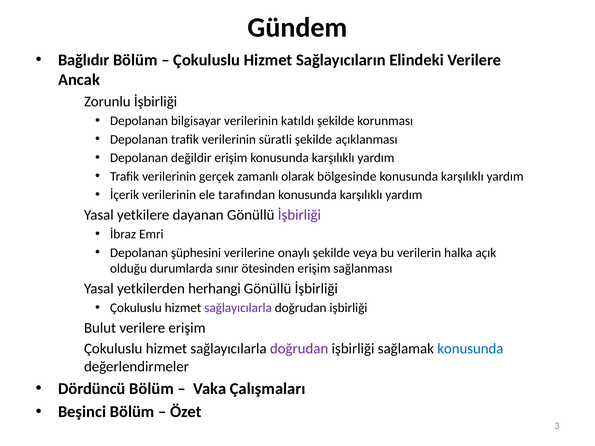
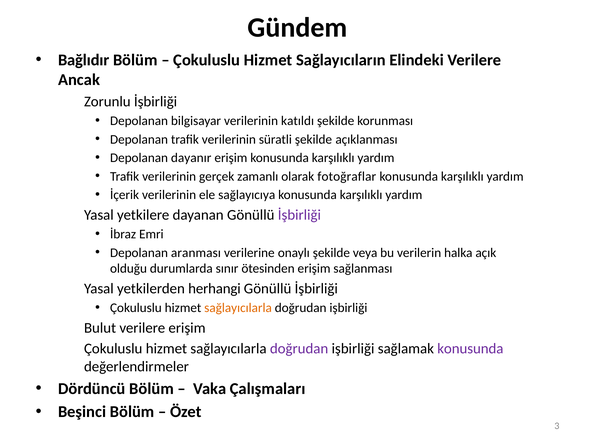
değildir: değildir -> dayanır
bölgesinde: bölgesinde -> fotoğraflar
tarafından: tarafından -> sağlayıcıya
şüphesini: şüphesini -> aranması
sağlayıcılarla at (238, 308) colour: purple -> orange
konusunda at (470, 349) colour: blue -> purple
